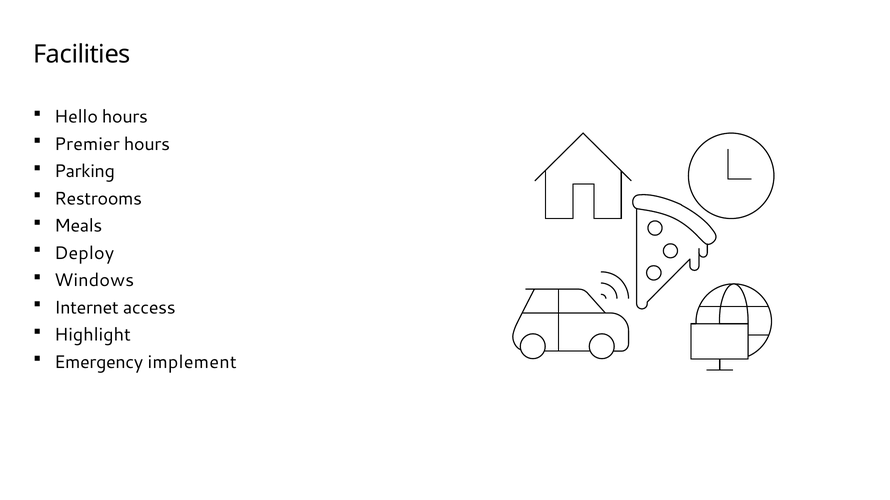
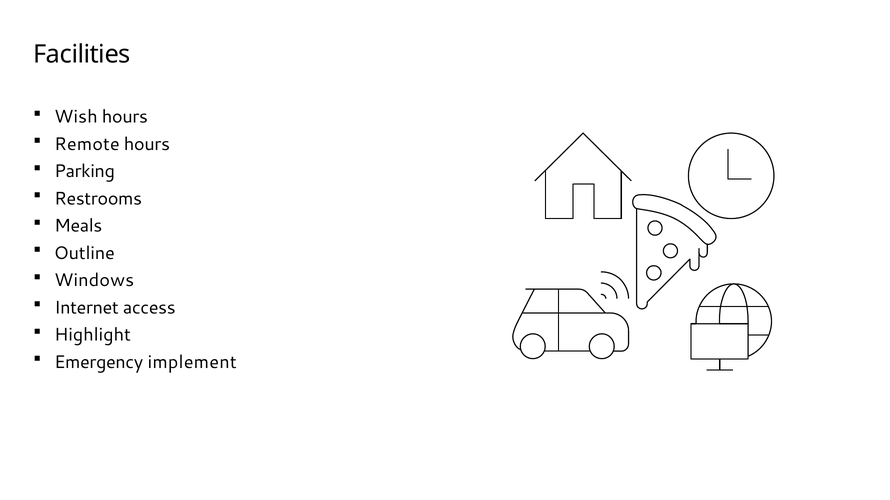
Hello: Hello -> Wish
Premier: Premier -> Remote
Deploy: Deploy -> Outline
